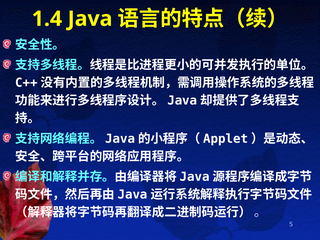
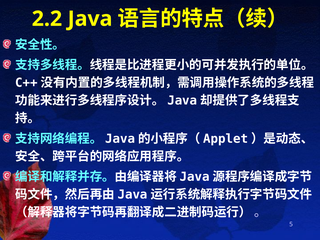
1.4: 1.4 -> 2.2
